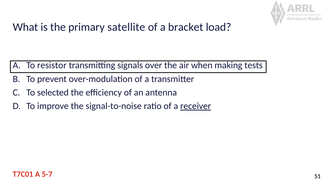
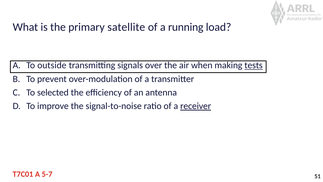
bracket: bracket -> running
resistor: resistor -> outside
tests underline: none -> present
